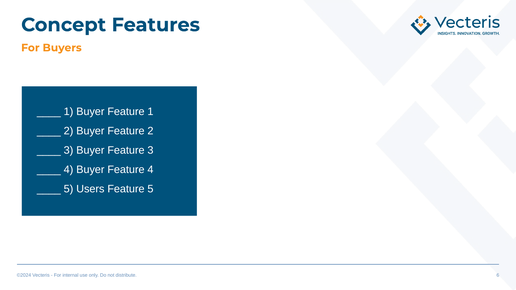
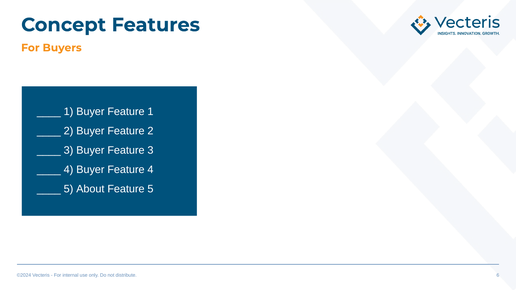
Users: Users -> About
